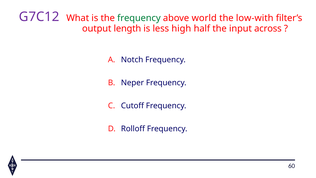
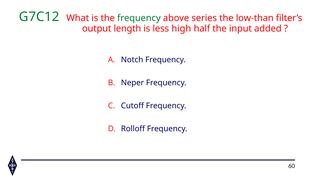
G7C12 colour: purple -> green
world: world -> series
low-with: low-with -> low-than
across: across -> added
